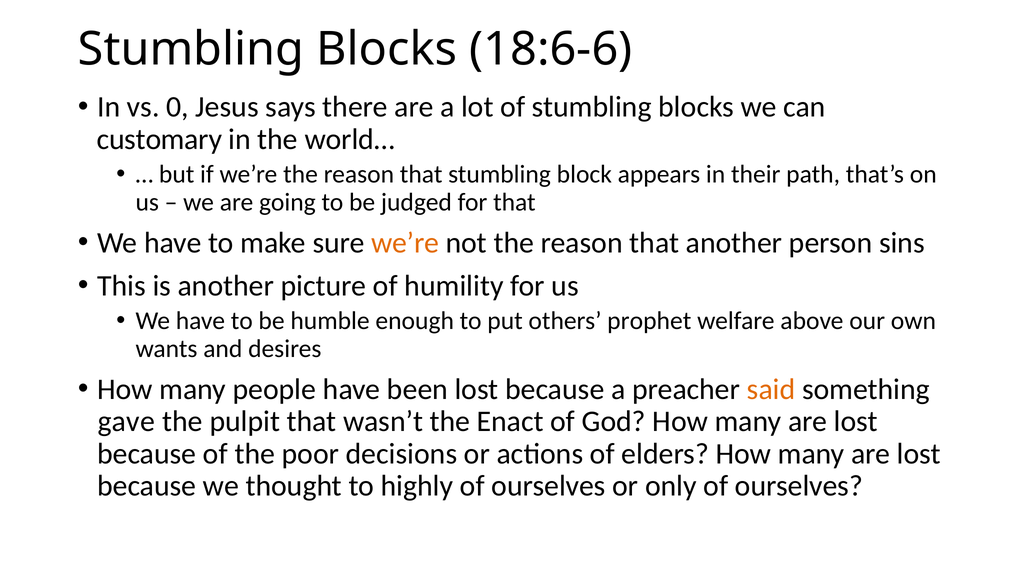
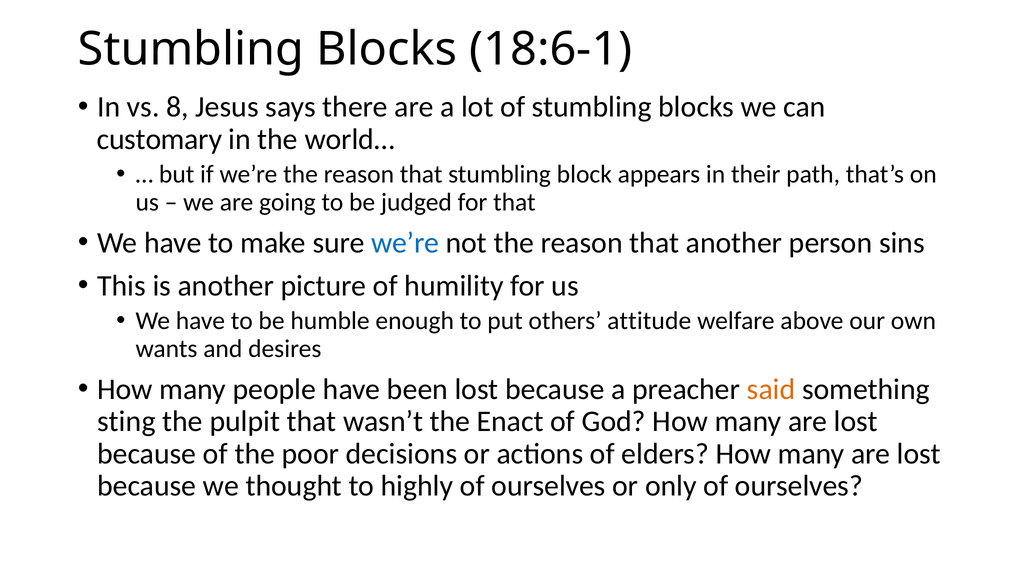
18:6-6: 18:6-6 -> 18:6-1
0: 0 -> 8
we’re at (405, 243) colour: orange -> blue
prophet: prophet -> attitude
gave: gave -> sting
